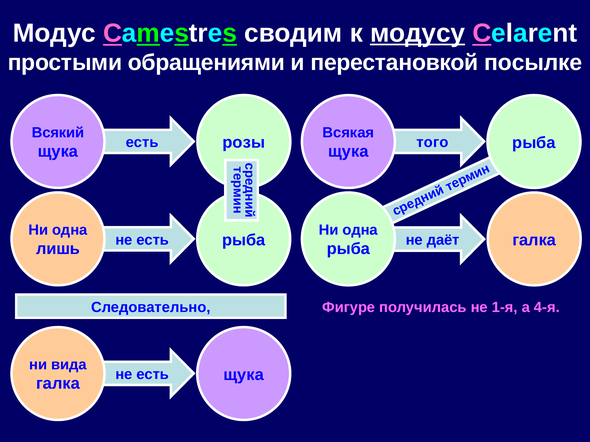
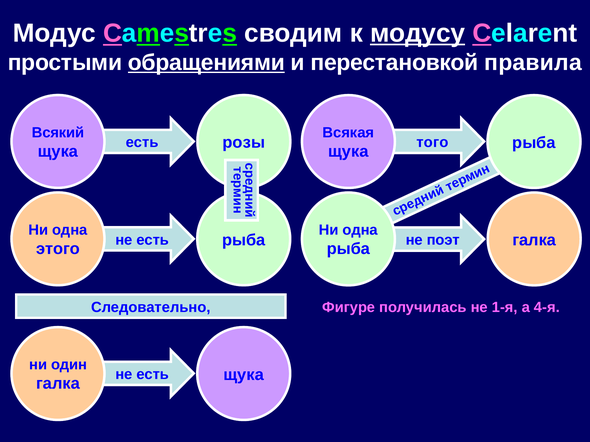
обращениями underline: none -> present
посылке: посылке -> правила
даёт: даёт -> поэт
лишь: лишь -> этого
вида: вида -> один
